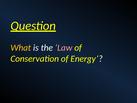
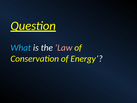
What colour: yellow -> light blue
